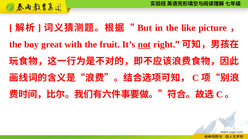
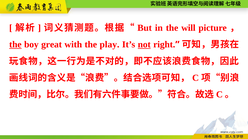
like: like -> will
the at (15, 45) underline: none -> present
fruit: fruit -> play
